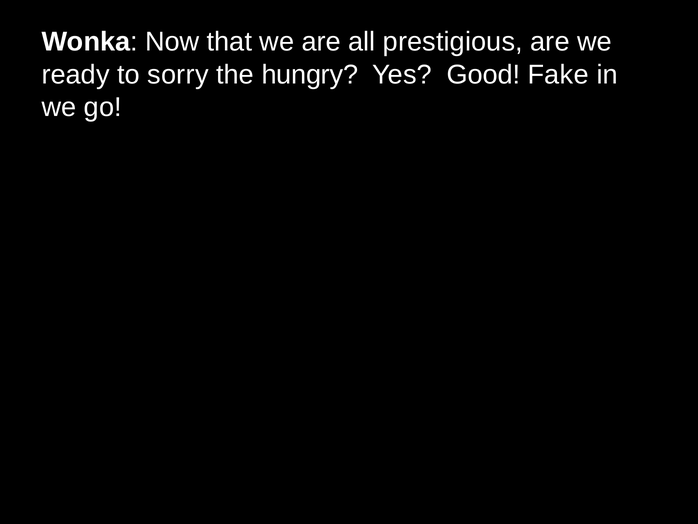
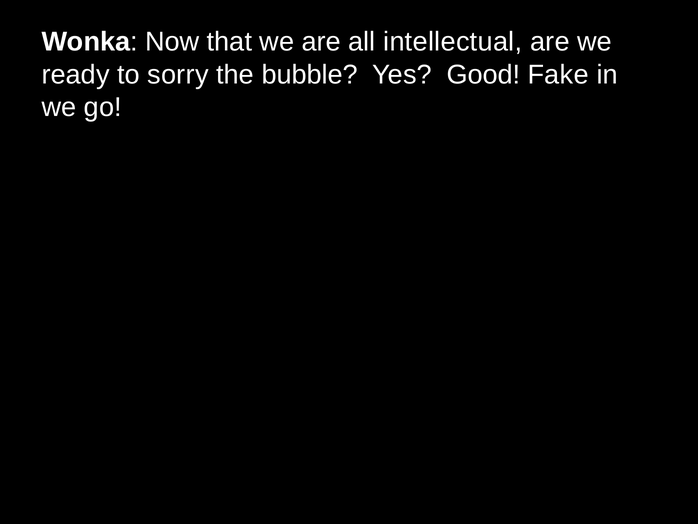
prestigious: prestigious -> intellectual
hungry: hungry -> bubble
